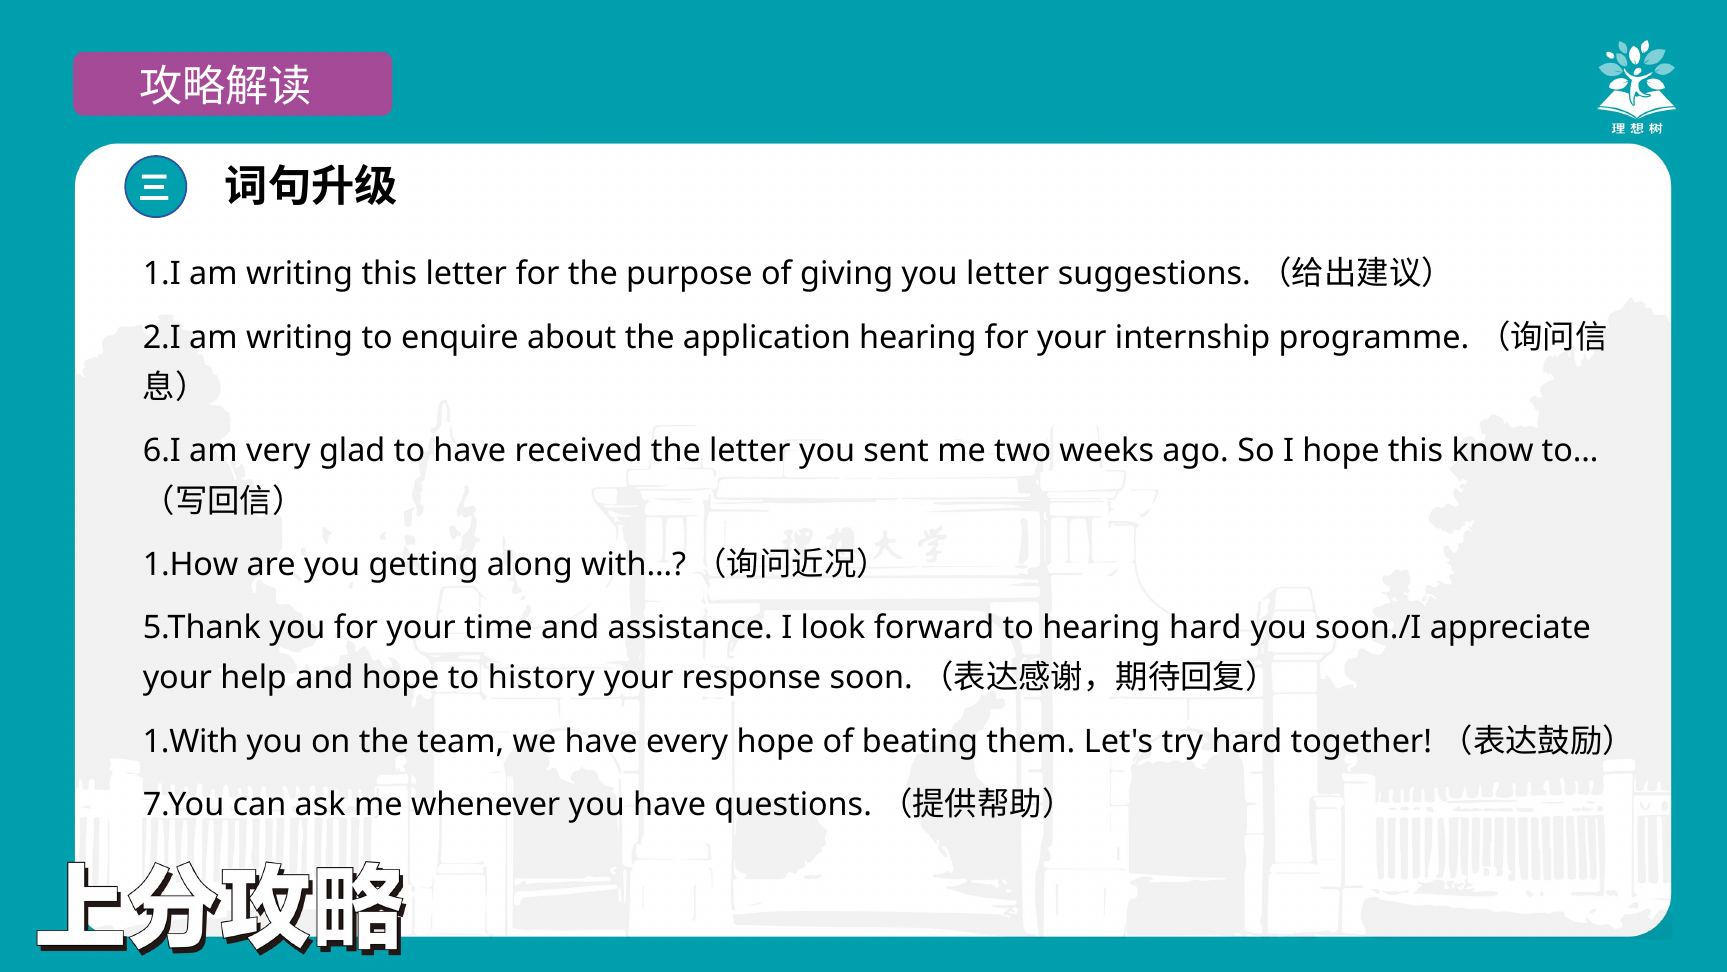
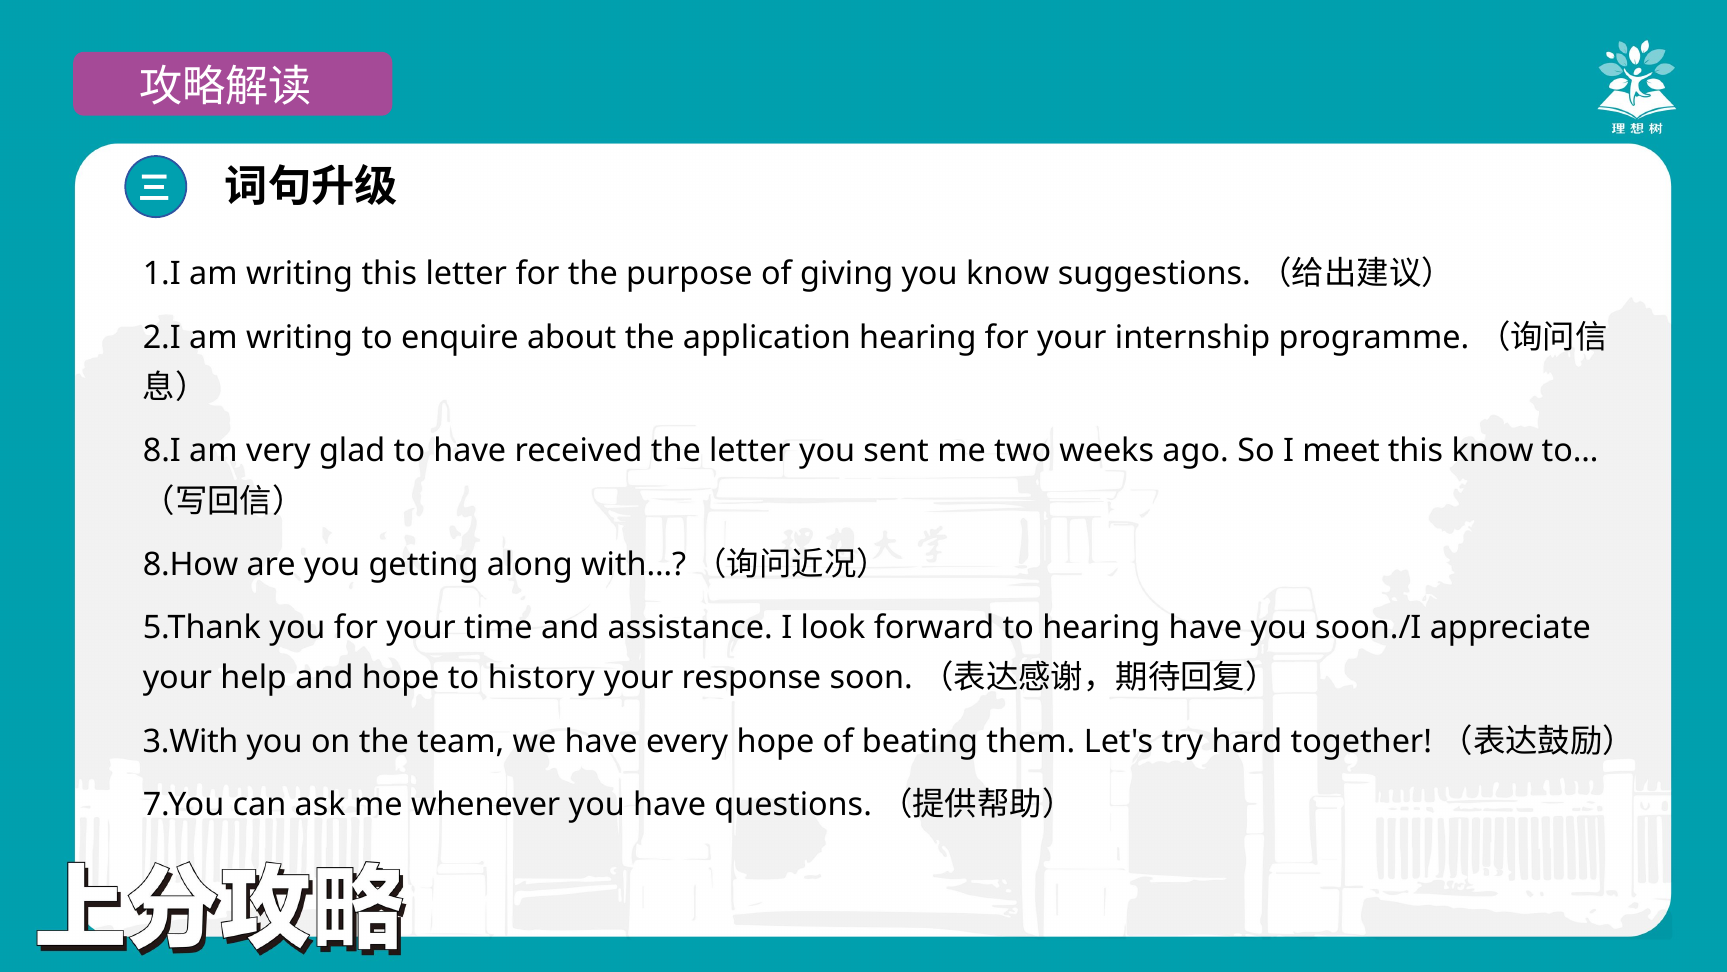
you letter: letter -> know
6.I: 6.I -> 8.I
I hope: hope -> meet
1.How: 1.How -> 8.How
hearing hard: hard -> have
1.With: 1.With -> 3.With
